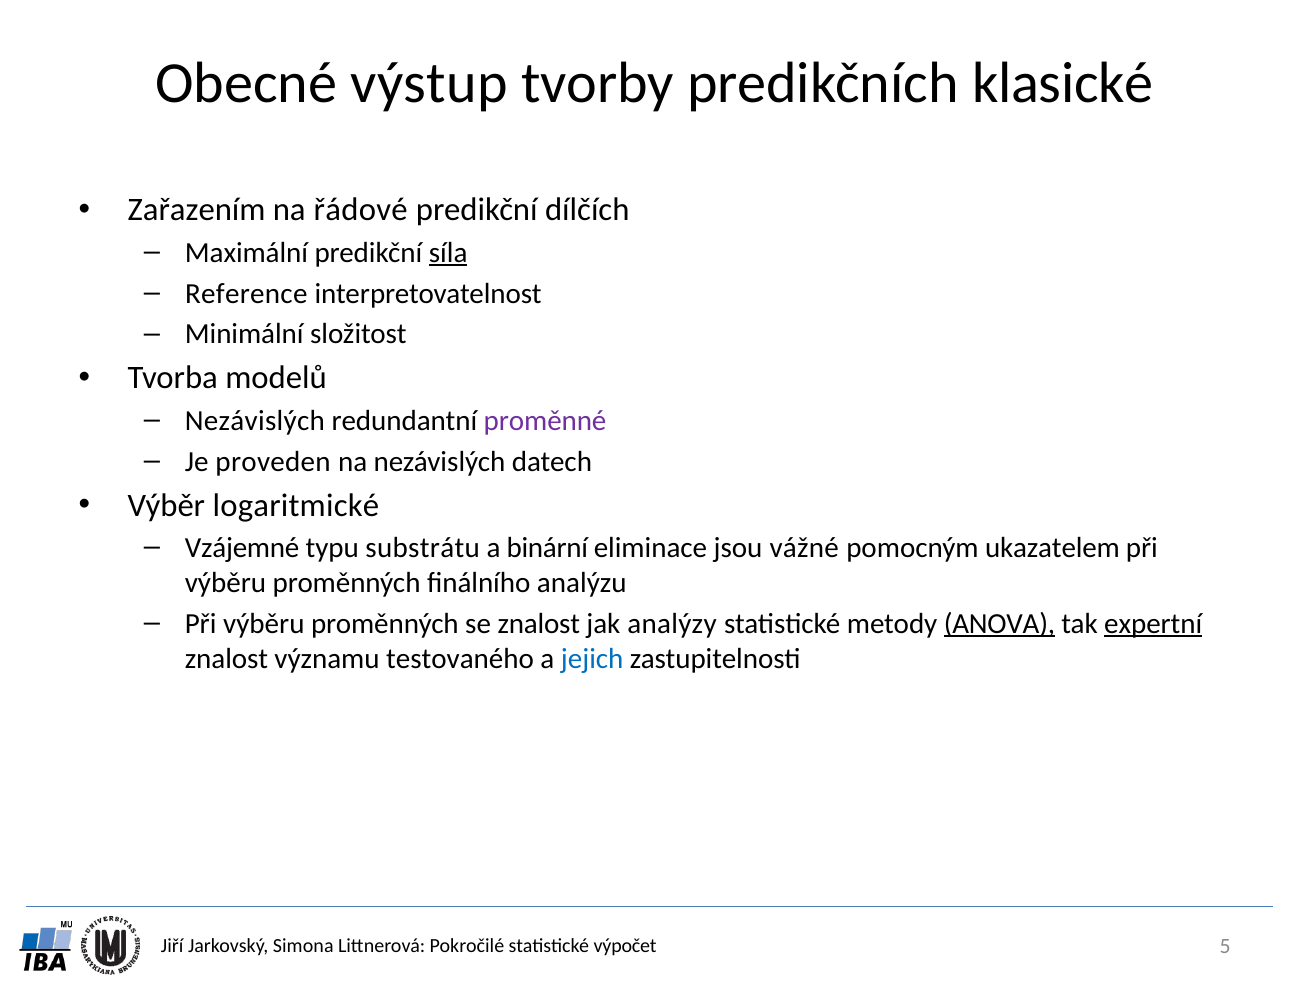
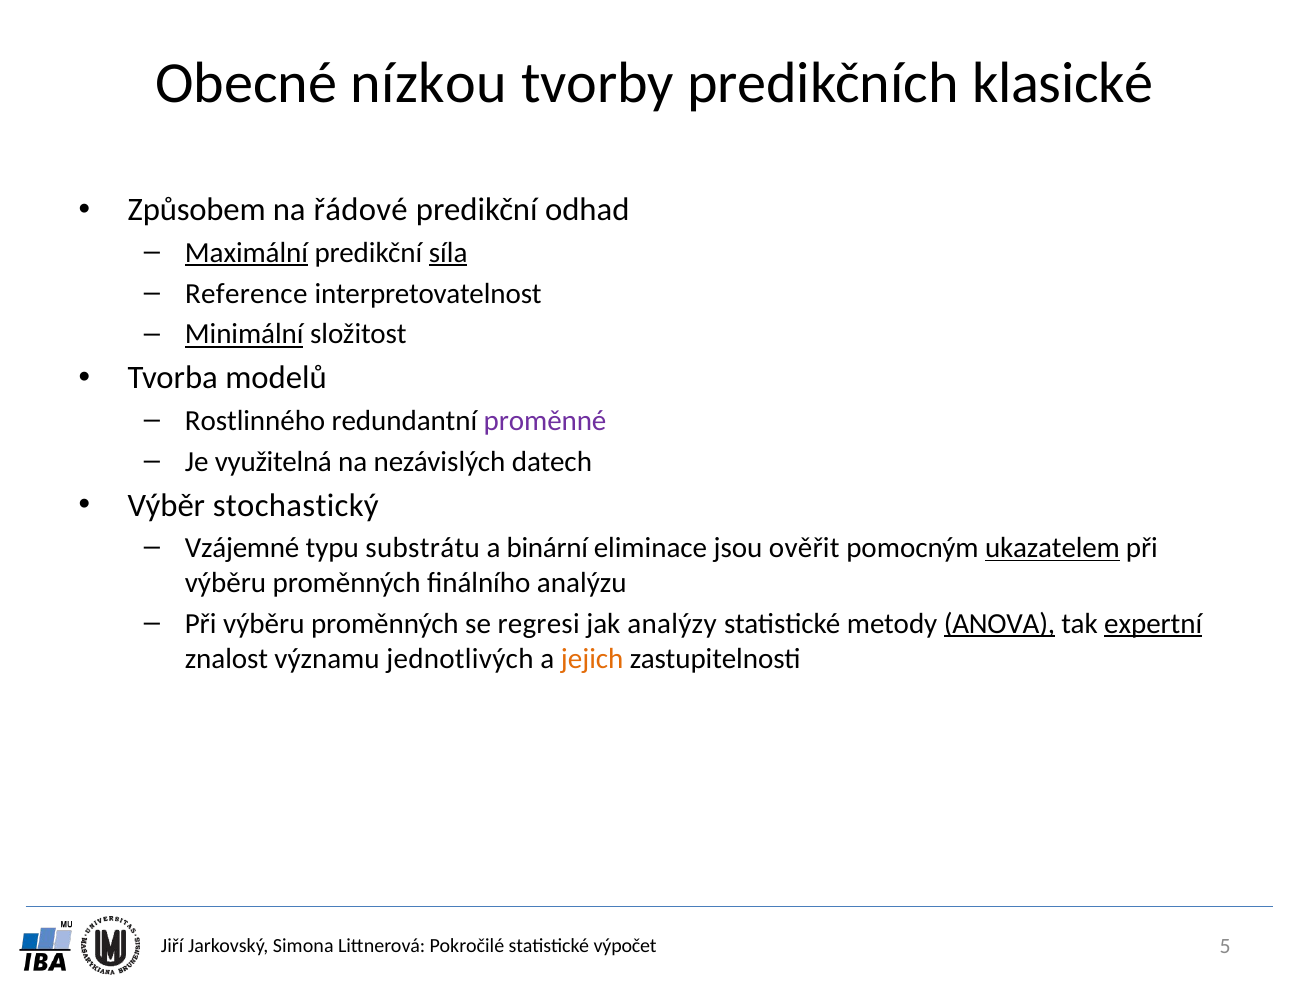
výstup: výstup -> nízkou
Zařazením: Zařazením -> Způsobem
dílčích: dílčích -> odhad
Maximální underline: none -> present
Minimální underline: none -> present
Nezávislých at (255, 421): Nezávislých -> Rostlinného
proveden: proveden -> využitelná
logaritmické: logaritmické -> stochastický
vážné: vážné -> ověřit
ukazatelem underline: none -> present
se znalost: znalost -> regresi
testovaného: testovaného -> jednotlivých
jejich colour: blue -> orange
